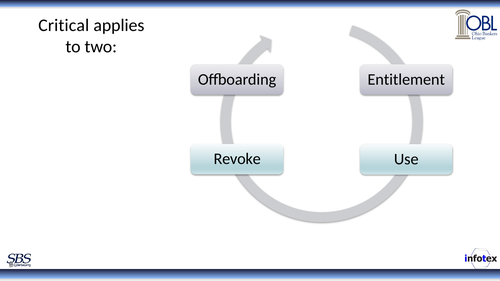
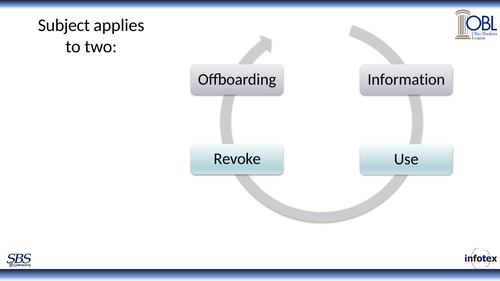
Critical: Critical -> Subject
Entitlement: Entitlement -> Information
